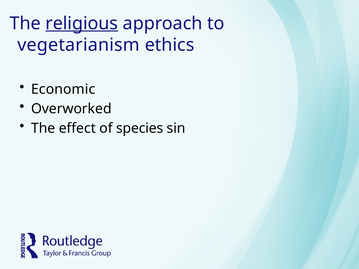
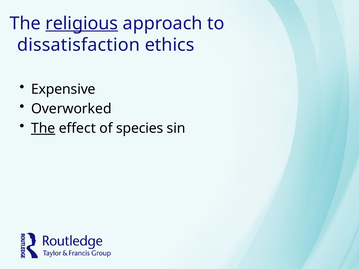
vegetarianism: vegetarianism -> dissatisfaction
Economic: Economic -> Expensive
The at (43, 128) underline: none -> present
